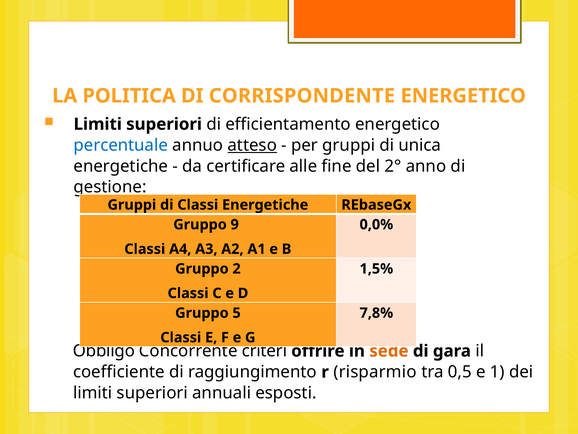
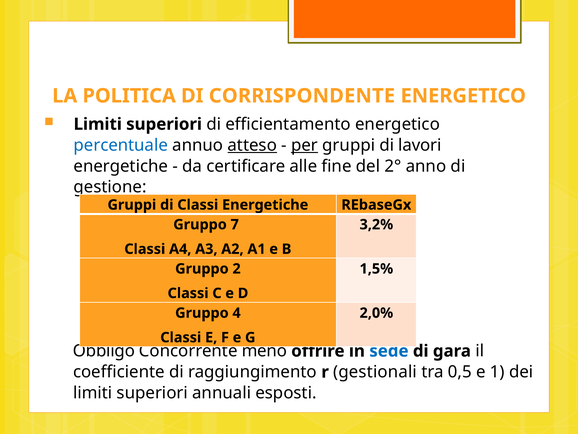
per underline: none -> present
unica: unica -> lavori
9: 9 -> 7
0,0%: 0,0% -> 3,2%
5: 5 -> 4
7,8%: 7,8% -> 2,0%
criteri: criteri -> meno
sede colour: orange -> blue
risparmio: risparmio -> gestionali
